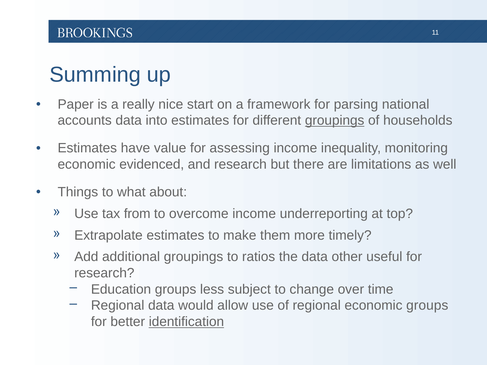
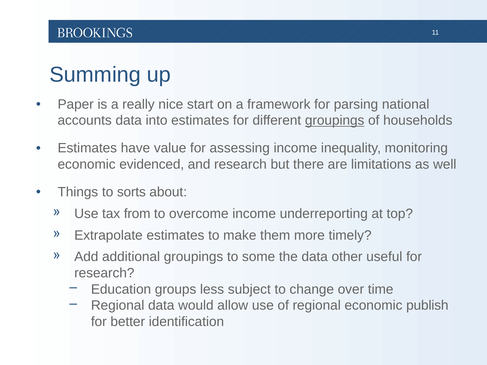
what: what -> sorts
ratios: ratios -> some
economic groups: groups -> publish
identification underline: present -> none
